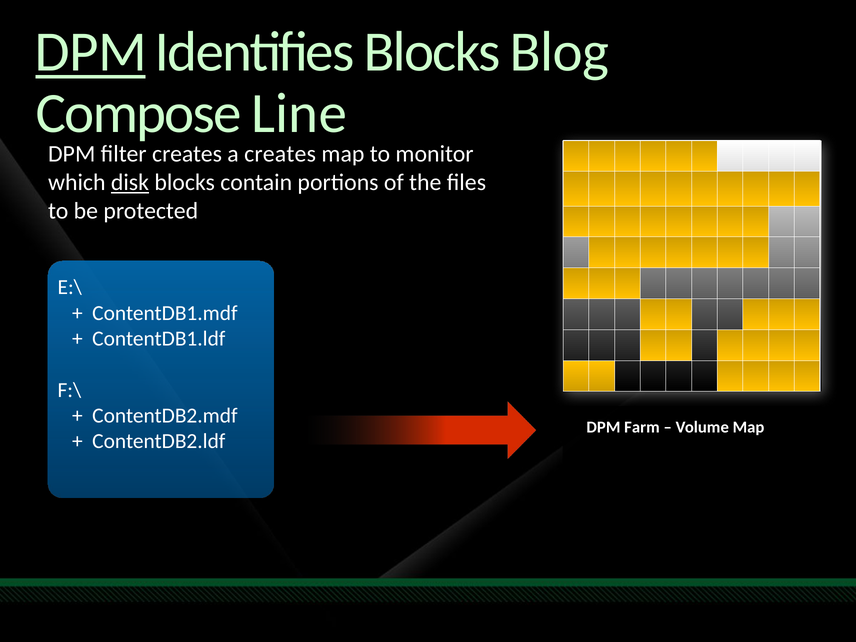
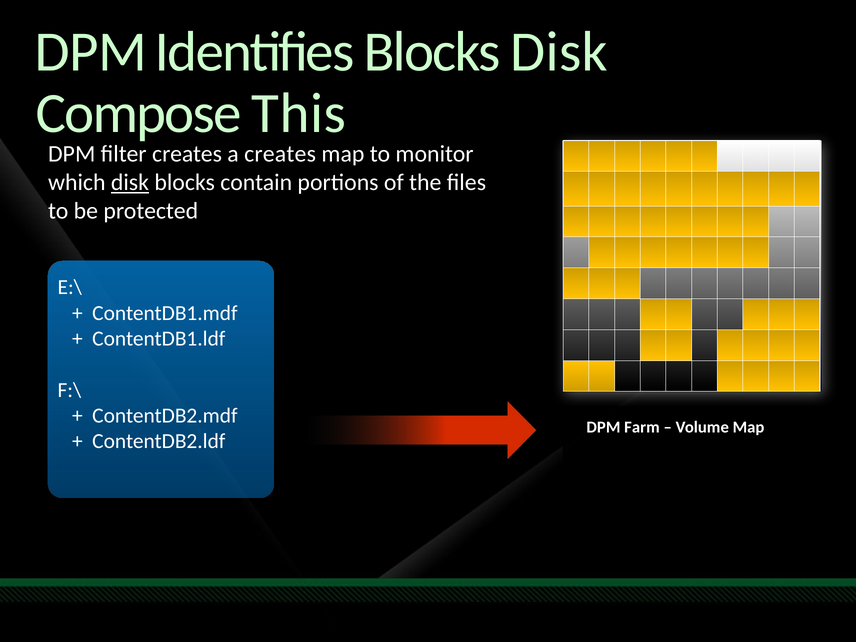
DPM at (91, 52) underline: present -> none
Blocks Blog: Blog -> Disk
Line: Line -> This
